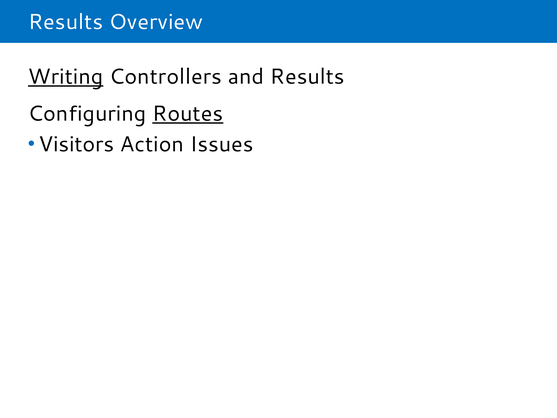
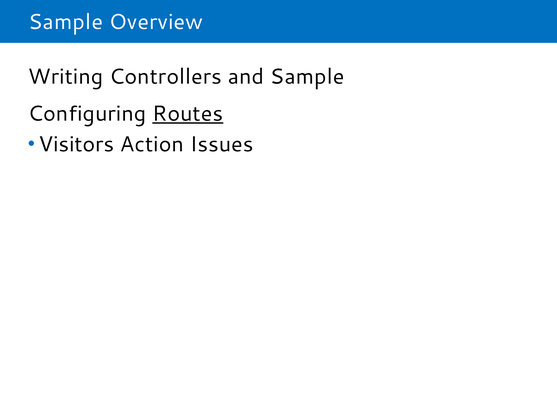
Results at (66, 22): Results -> Sample
Writing underline: present -> none
and Results: Results -> Sample
